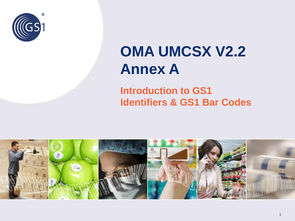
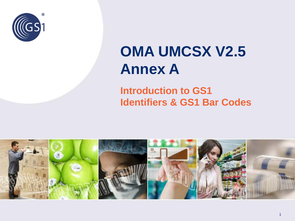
V2.2: V2.2 -> V2.5
